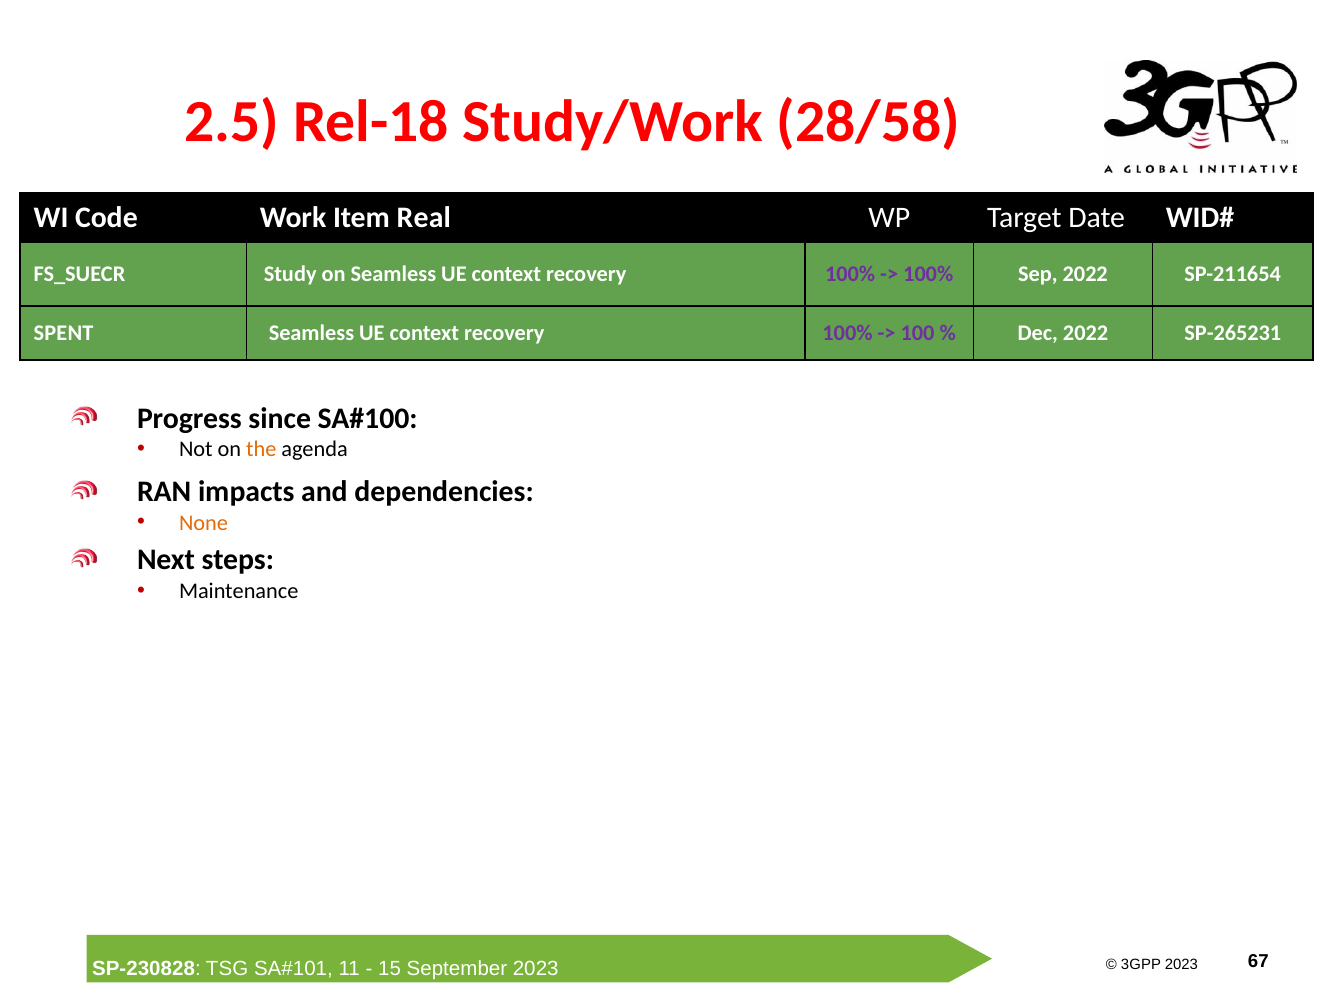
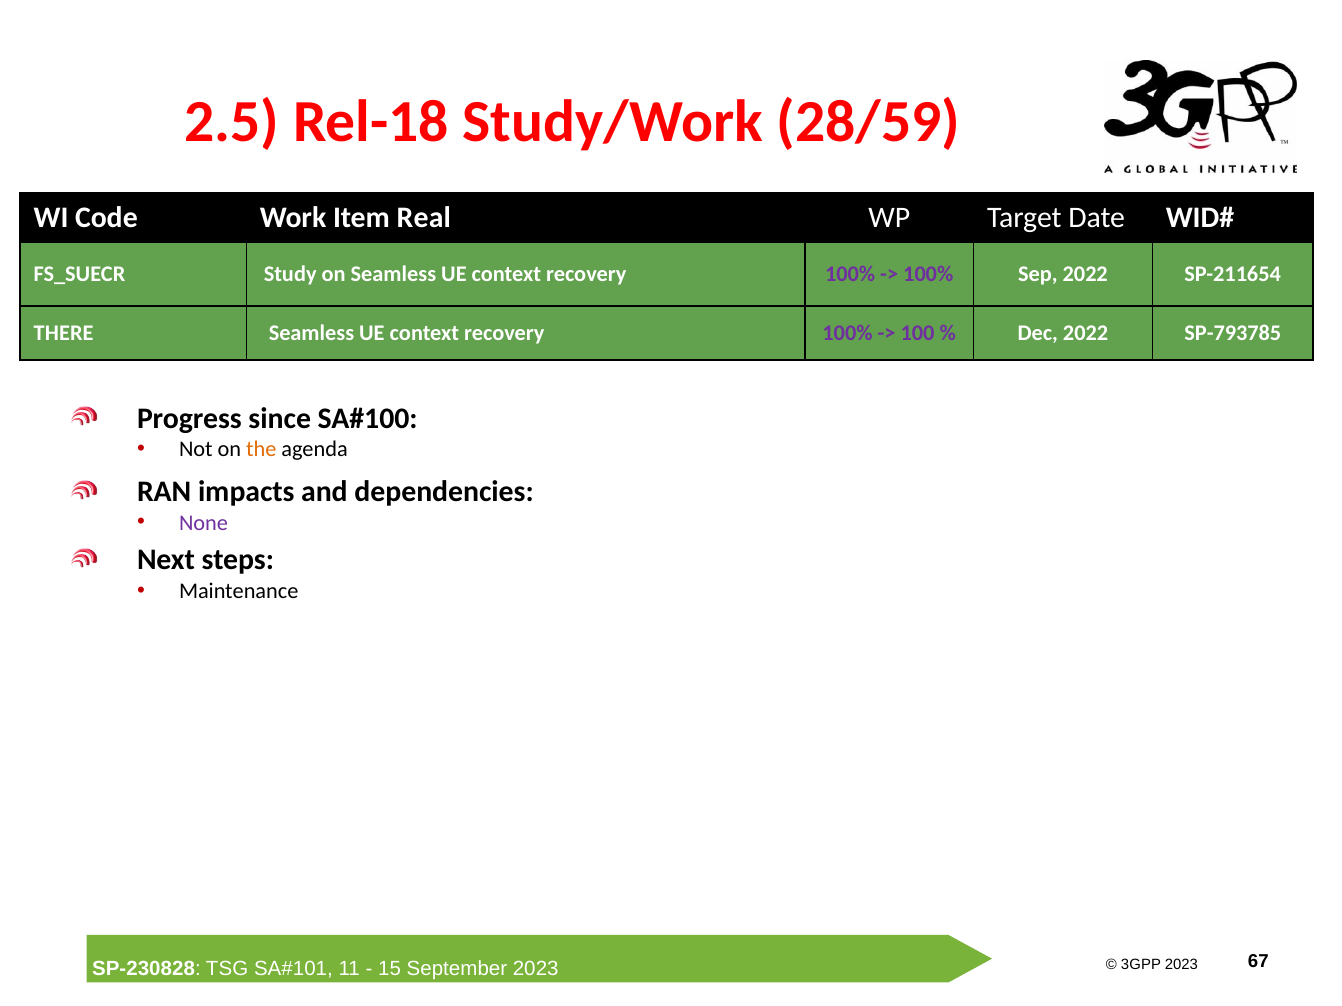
28/58: 28/58 -> 28/59
SPENT: SPENT -> THERE
SP-265231: SP-265231 -> SP-793785
None colour: orange -> purple
